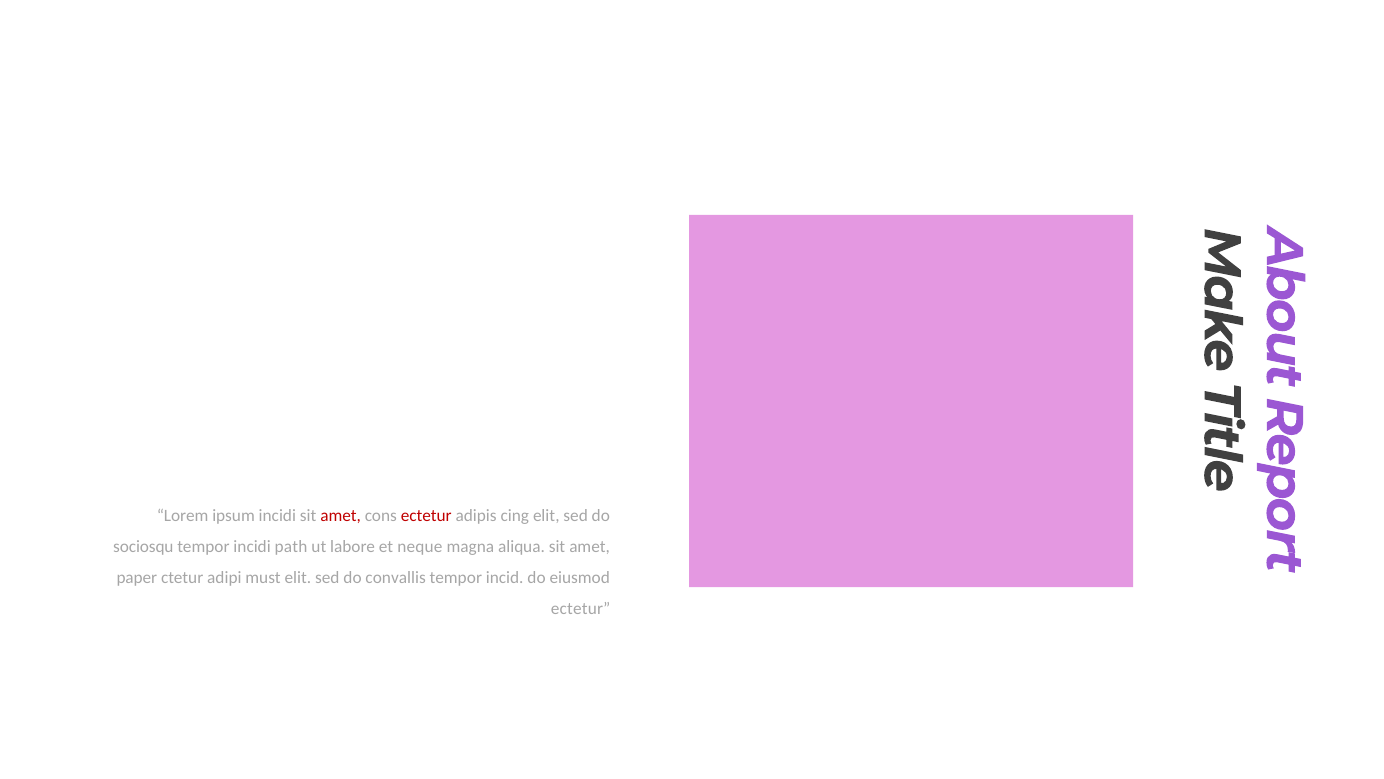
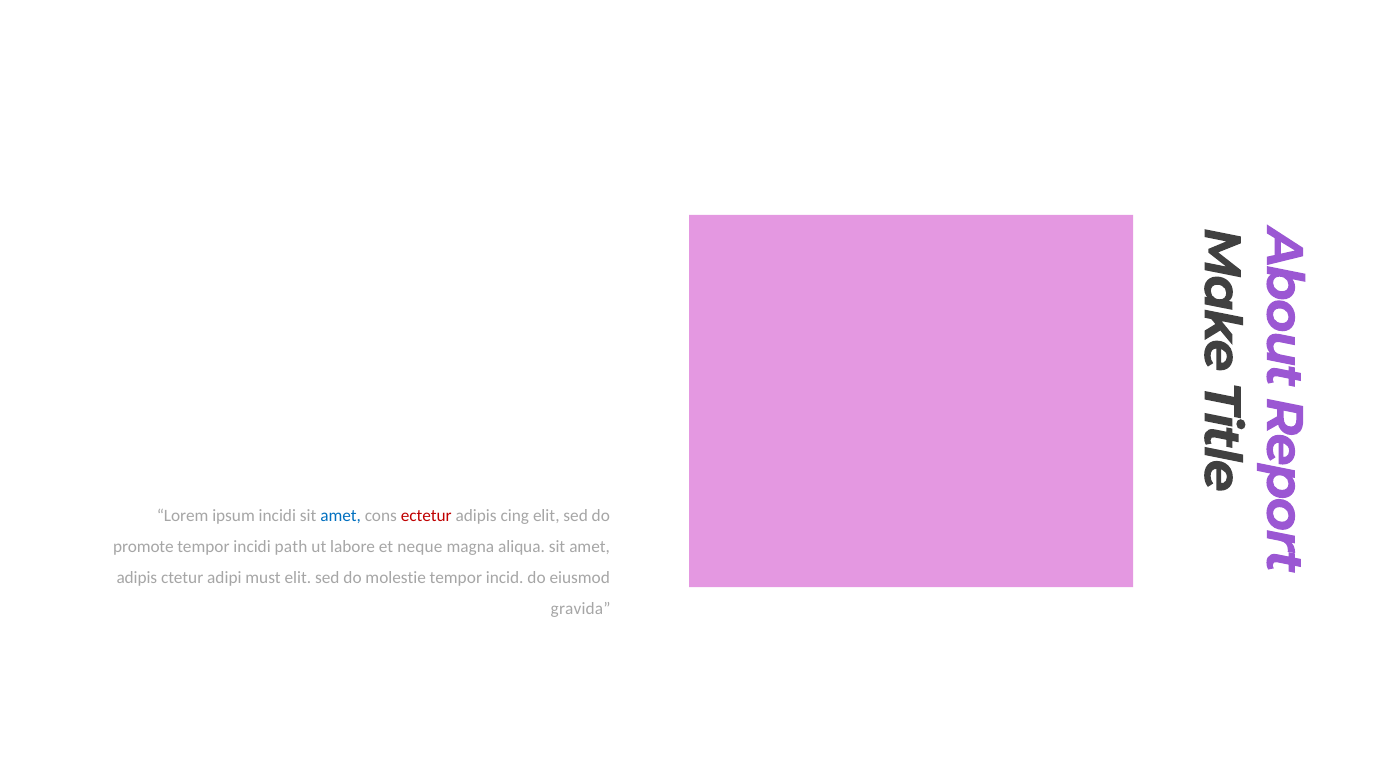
amet at (341, 515) colour: red -> blue
sociosqu: sociosqu -> promote
paper at (137, 578): paper -> adipis
convallis: convallis -> molestie
ectetur at (581, 609): ectetur -> gravida
